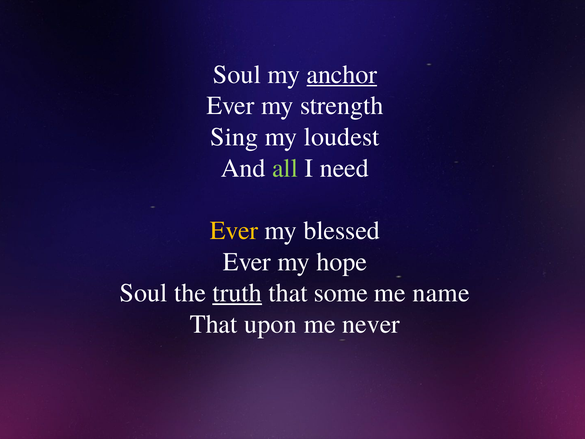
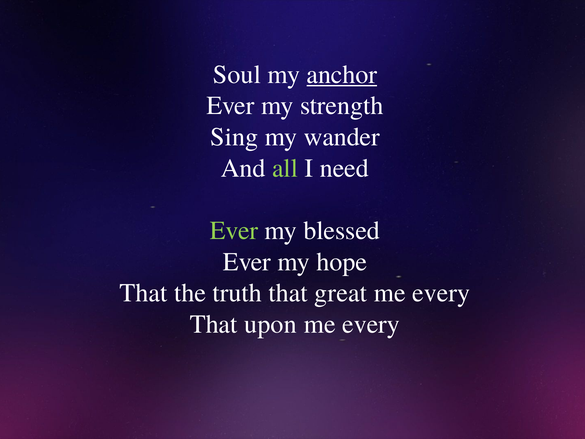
loudest: loudest -> wander
Ever at (234, 230) colour: yellow -> light green
Soul at (143, 293): Soul -> That
truth underline: present -> none
some: some -> great
name at (441, 293): name -> every
never at (371, 324): never -> every
